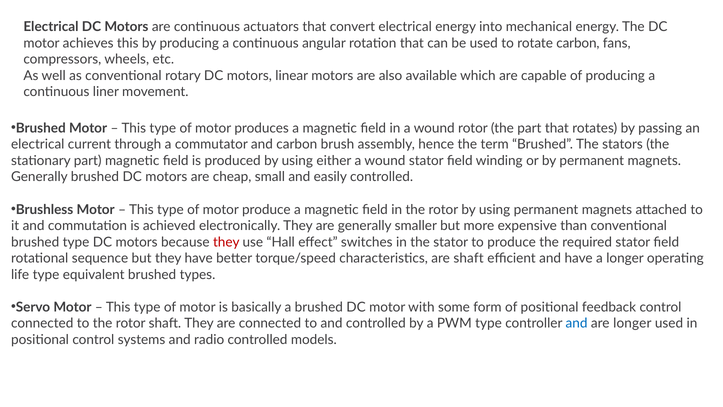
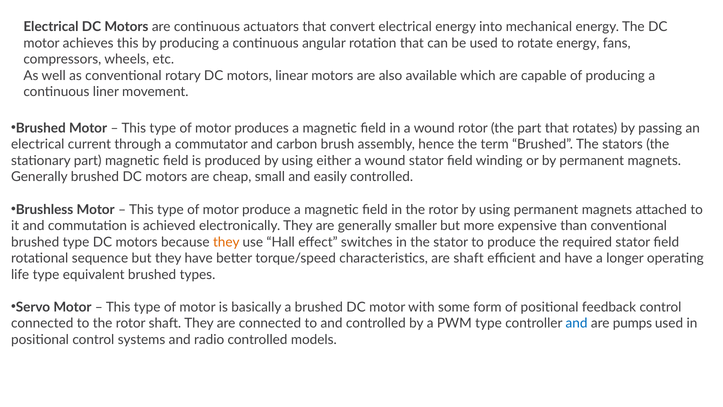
rotate carbon: carbon -> energy
they at (226, 242) colour: red -> orange
are longer: longer -> pumps
